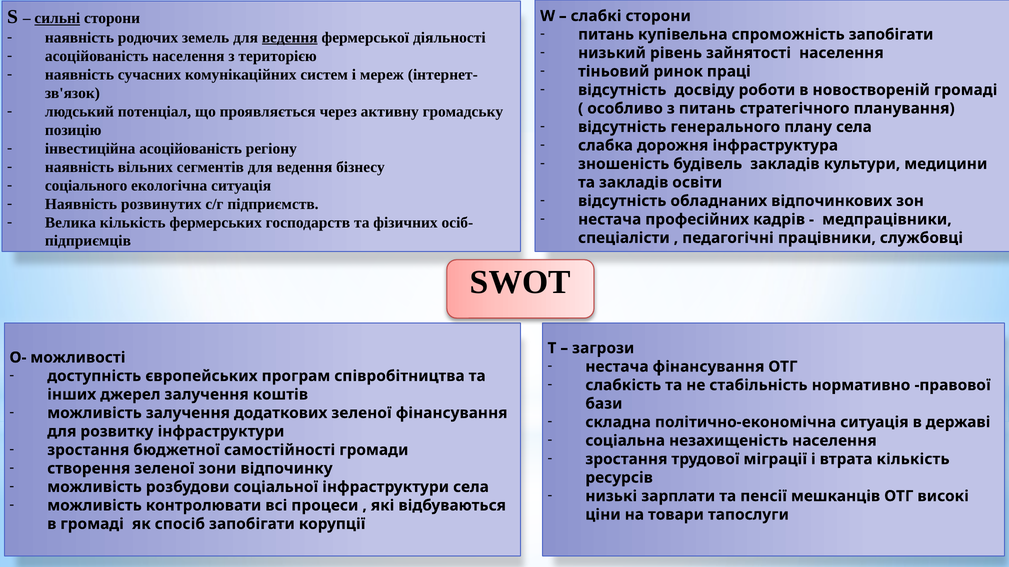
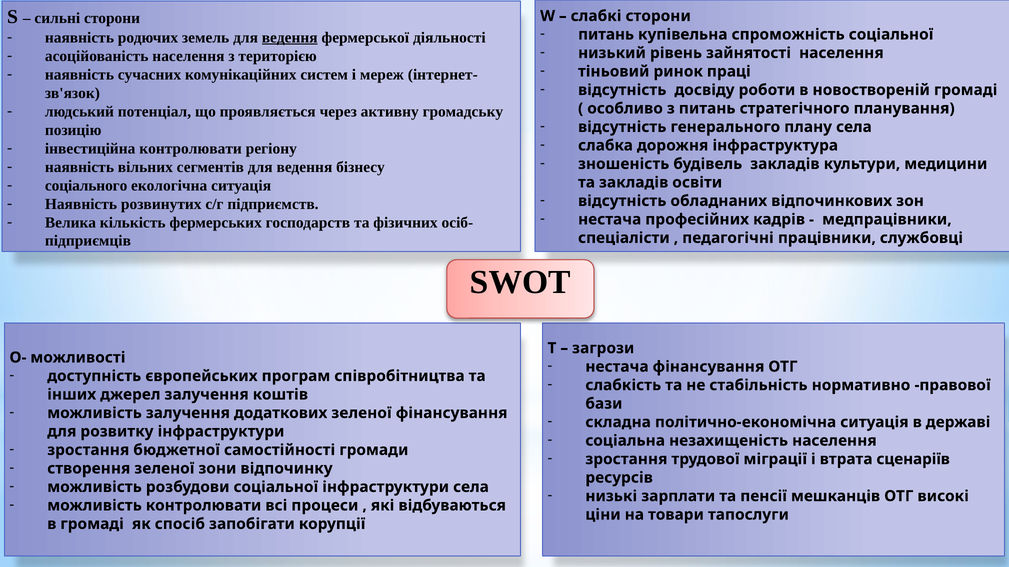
сильні underline: present -> none
спроможність запобігати: запобігати -> соціальної
інвестиційна асоційованість: асоційованість -> контролювати
втрата кількість: кількість -> сценаріїв
